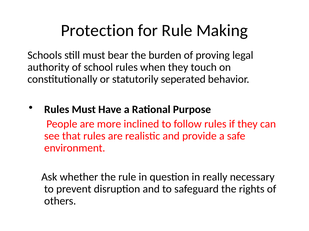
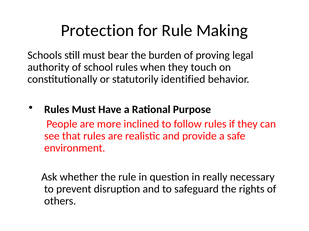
seperated: seperated -> identified
